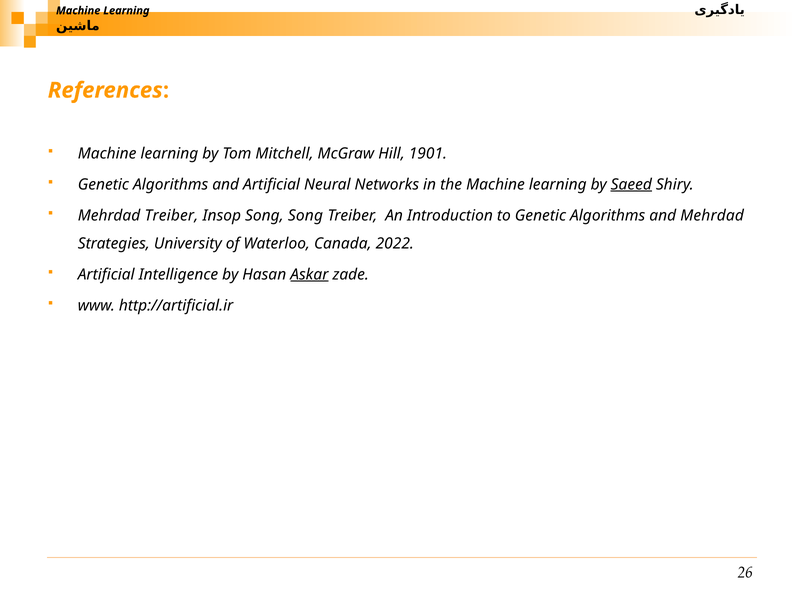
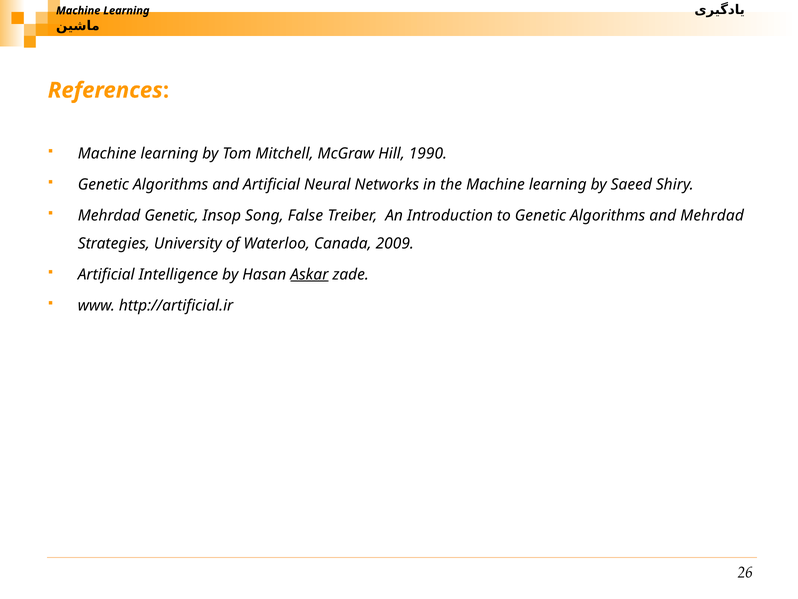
1901: 1901 -> 1990
Saeed underline: present -> none
Mehrdad Treiber: Treiber -> Genetic
Song Song: Song -> False
2022: 2022 -> 2009
